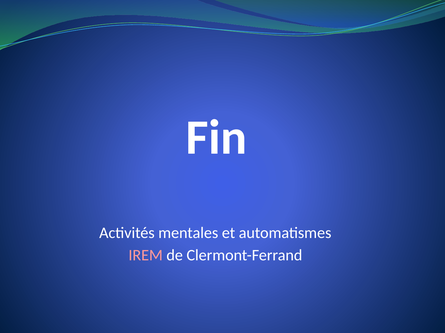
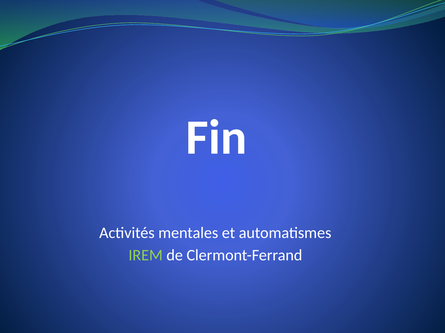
IREM colour: pink -> light green
